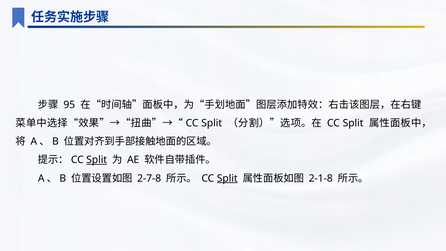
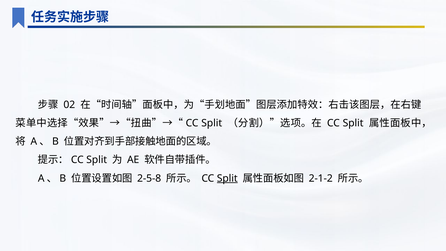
95: 95 -> 02
Split at (97, 160) underline: present -> none
2-7-8: 2-7-8 -> 2-5-8
2-1-8: 2-1-8 -> 2-1-2
